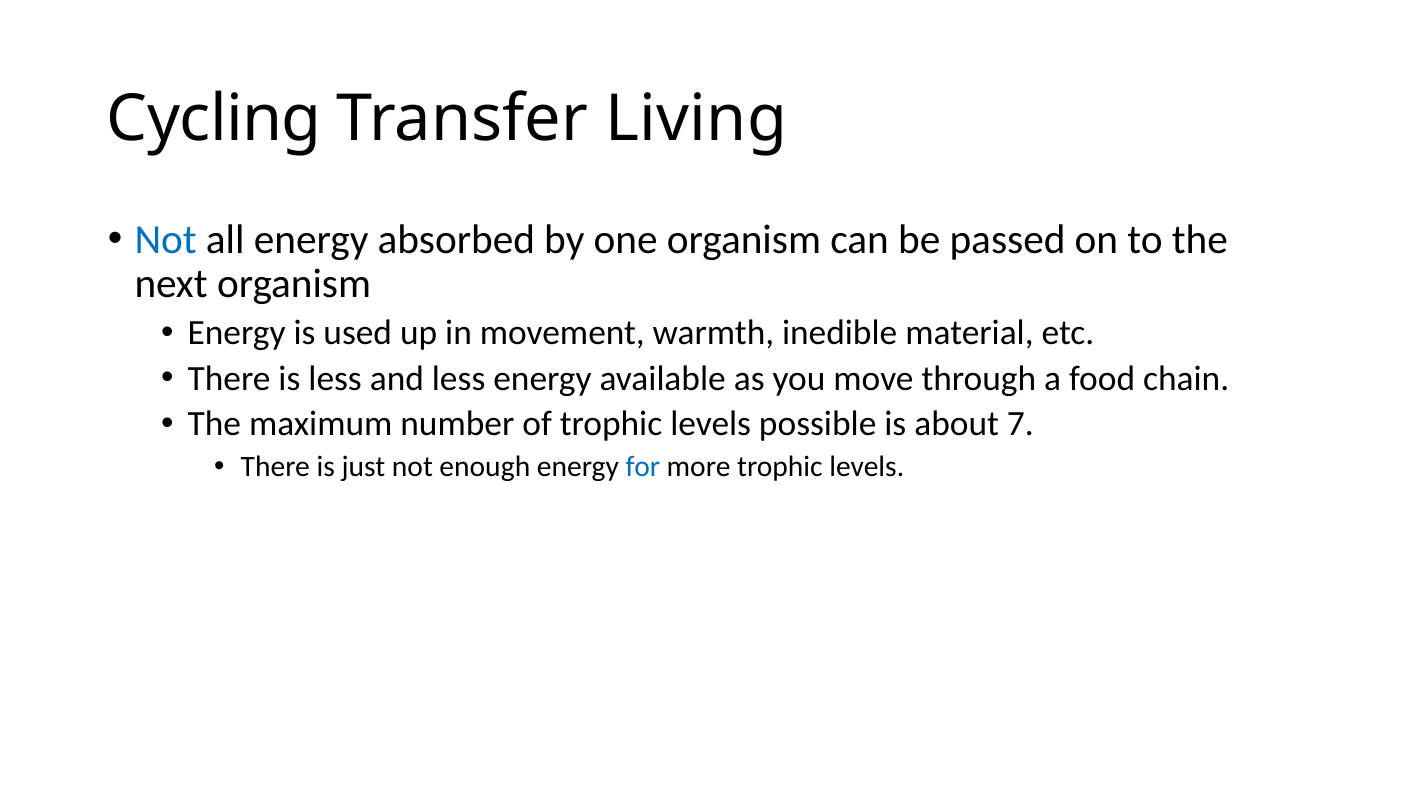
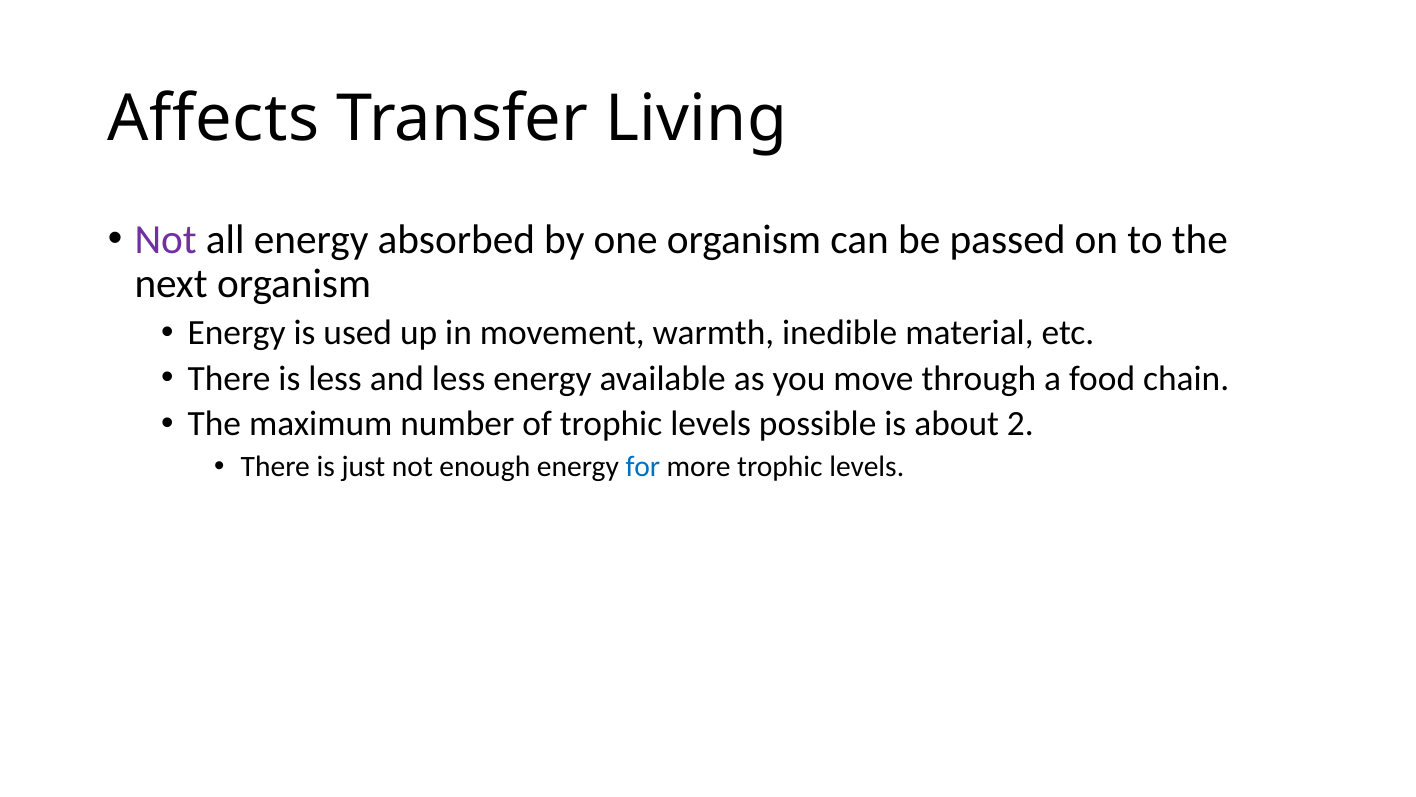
Cycling: Cycling -> Affects
Not at (166, 239) colour: blue -> purple
7: 7 -> 2
